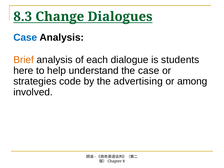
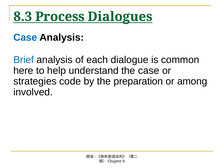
Change: Change -> Process
Brief colour: orange -> blue
students: students -> common
advertising: advertising -> preparation
